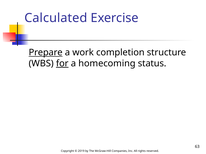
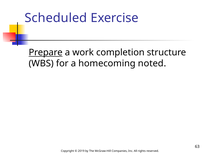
Calculated: Calculated -> Scheduled
for underline: present -> none
status: status -> noted
